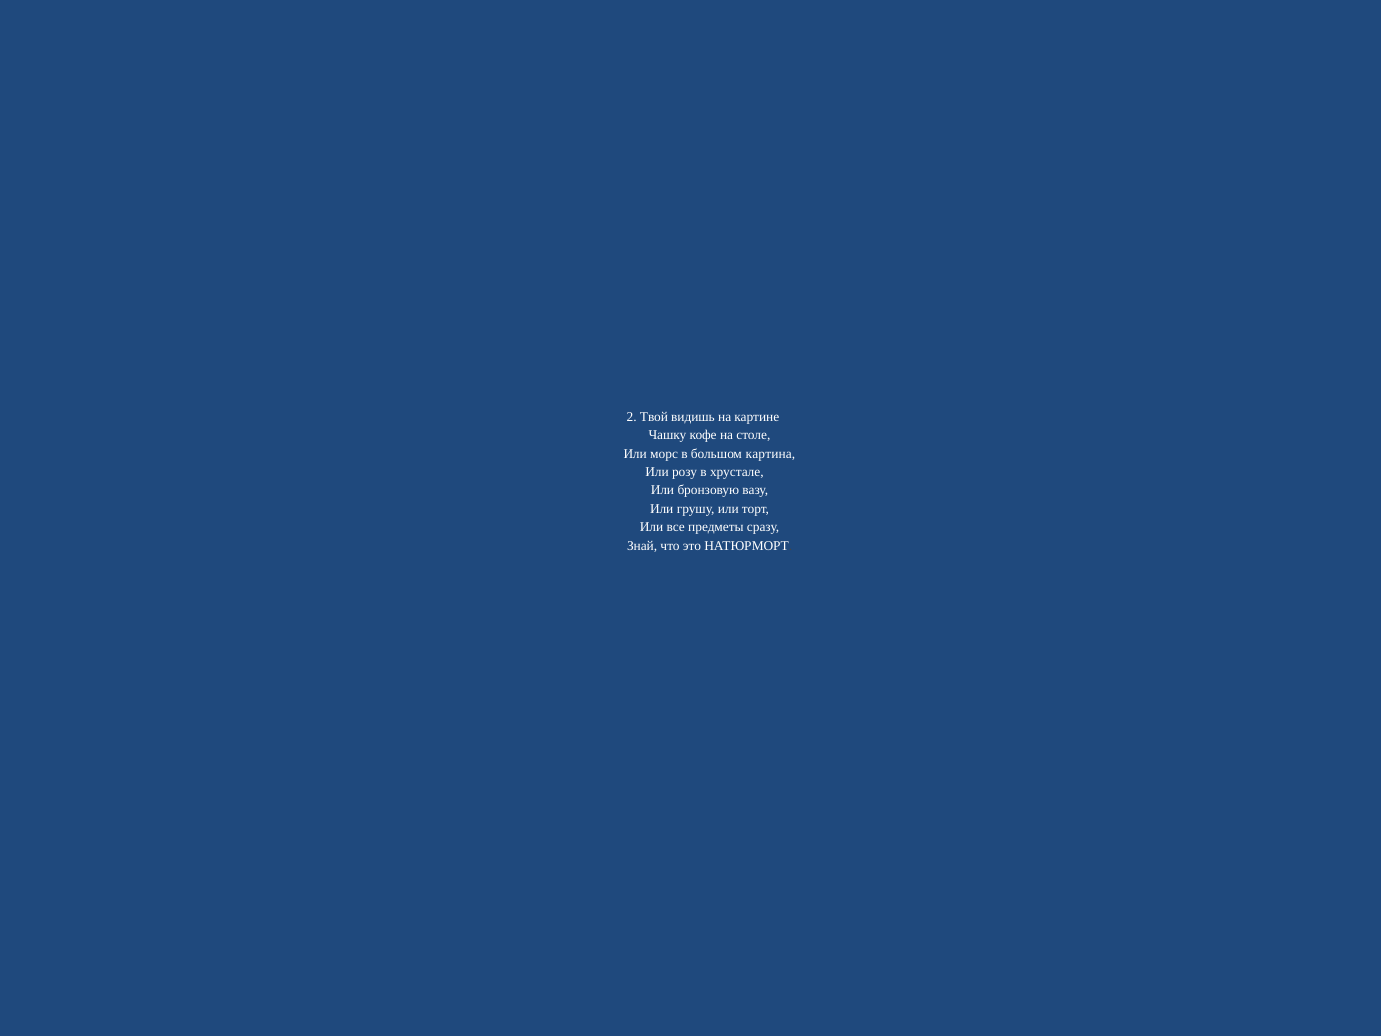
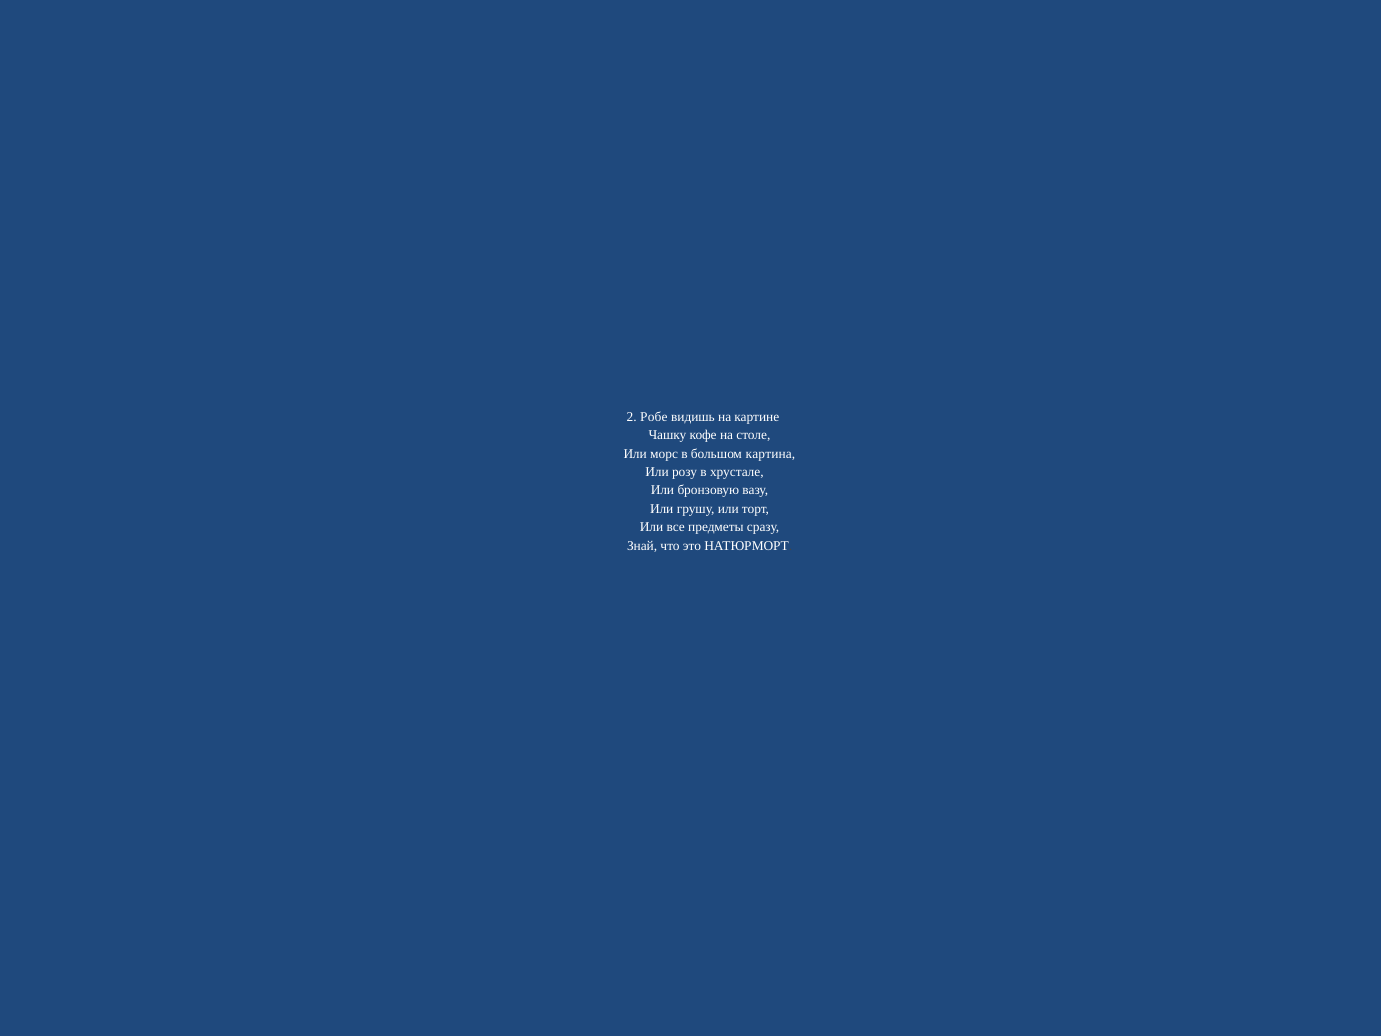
Твой: Твой -> Робе
